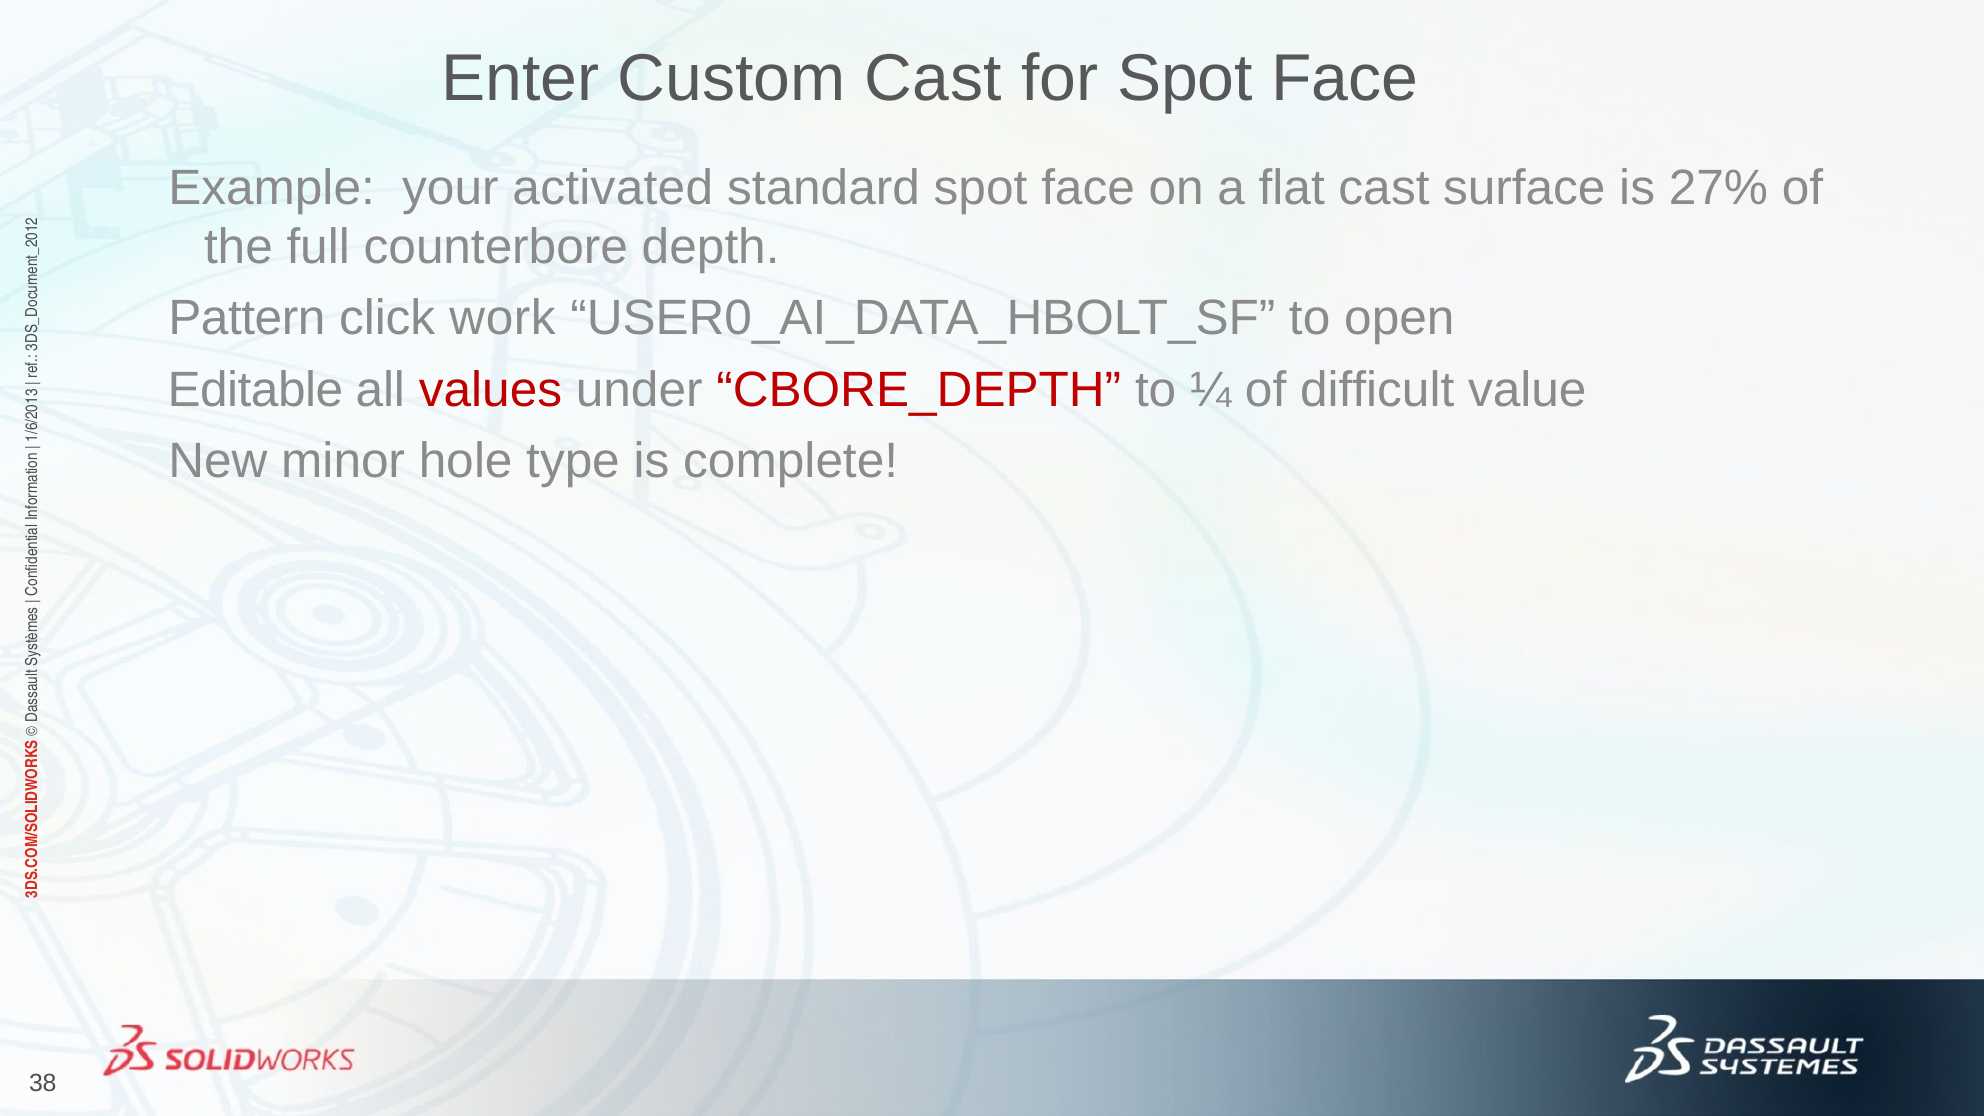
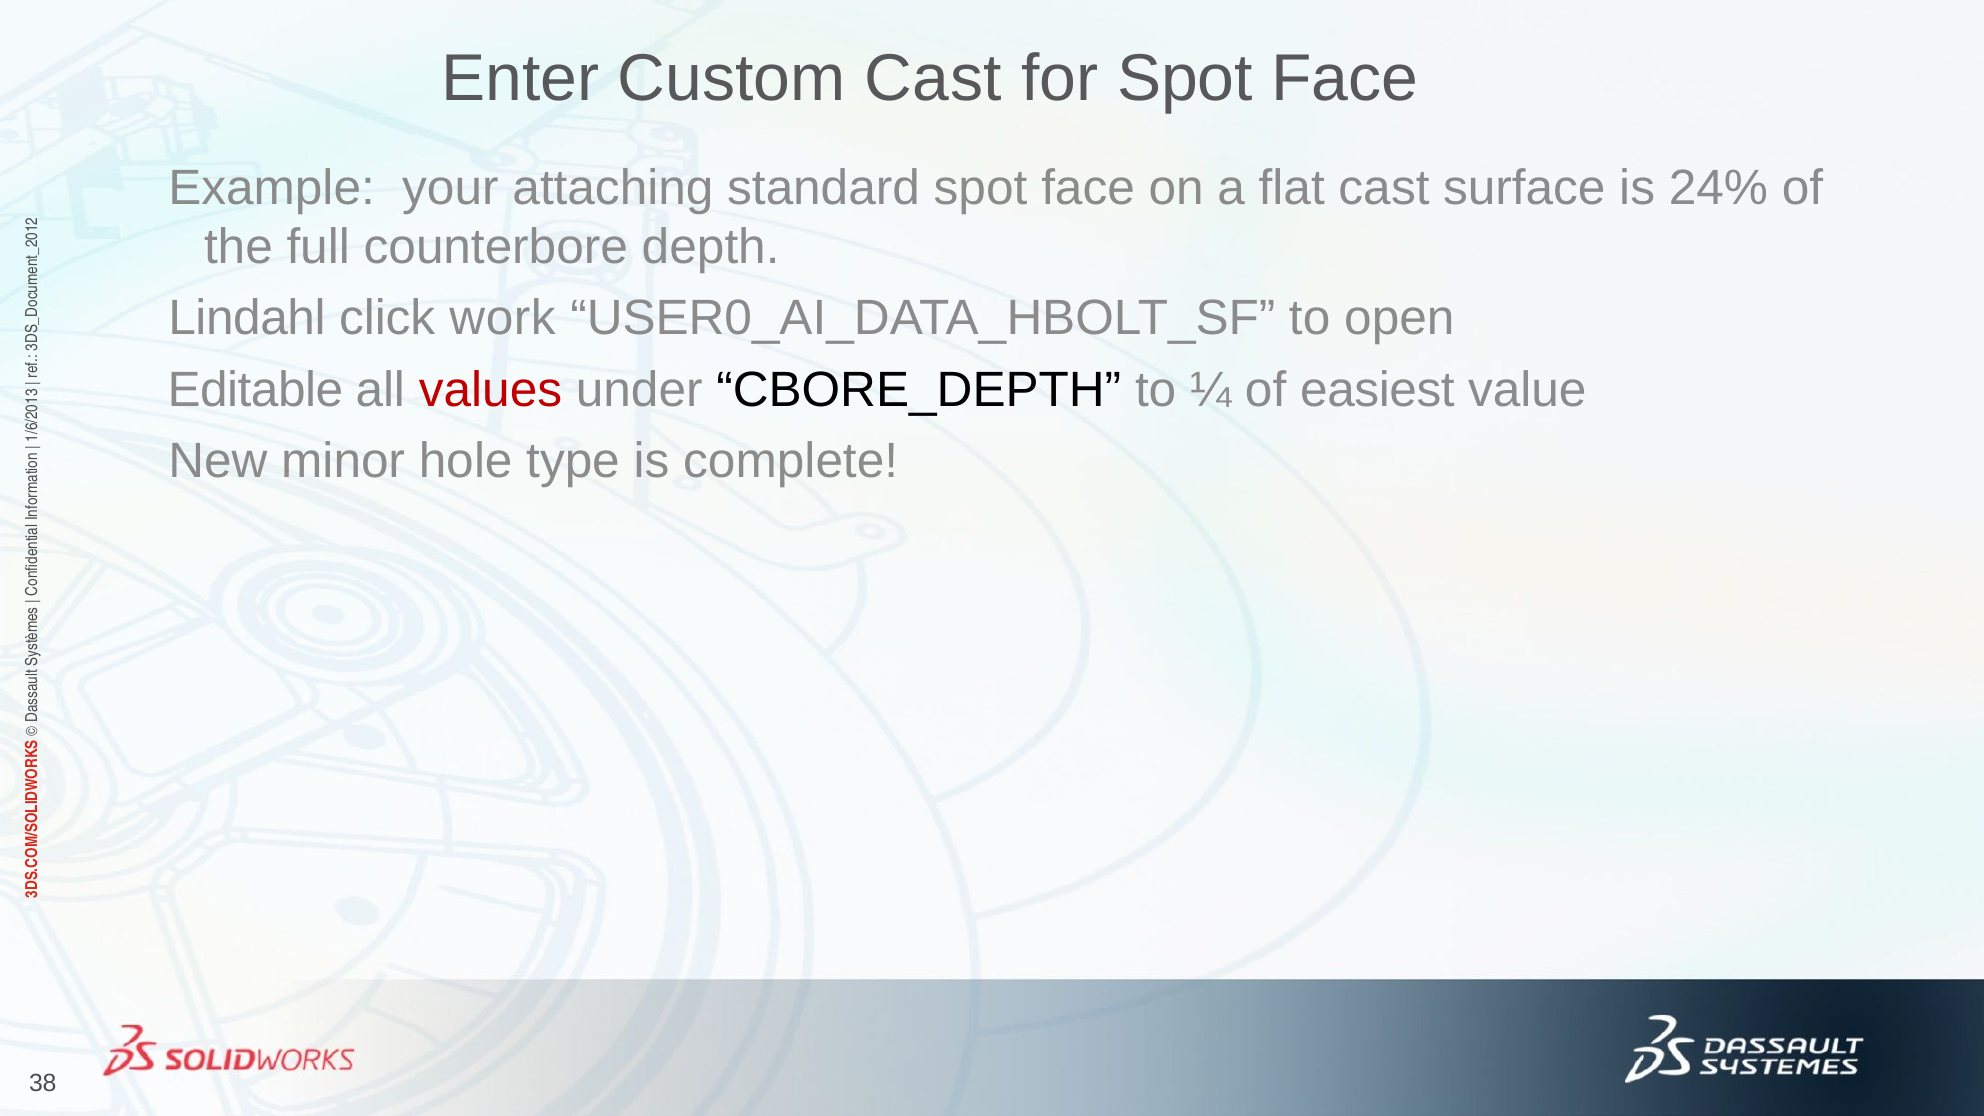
activated: activated -> attaching
27%: 27% -> 24%
Pattern: Pattern -> Lindahl
CBORE_DEPTH colour: red -> black
difficult: difficult -> easiest
